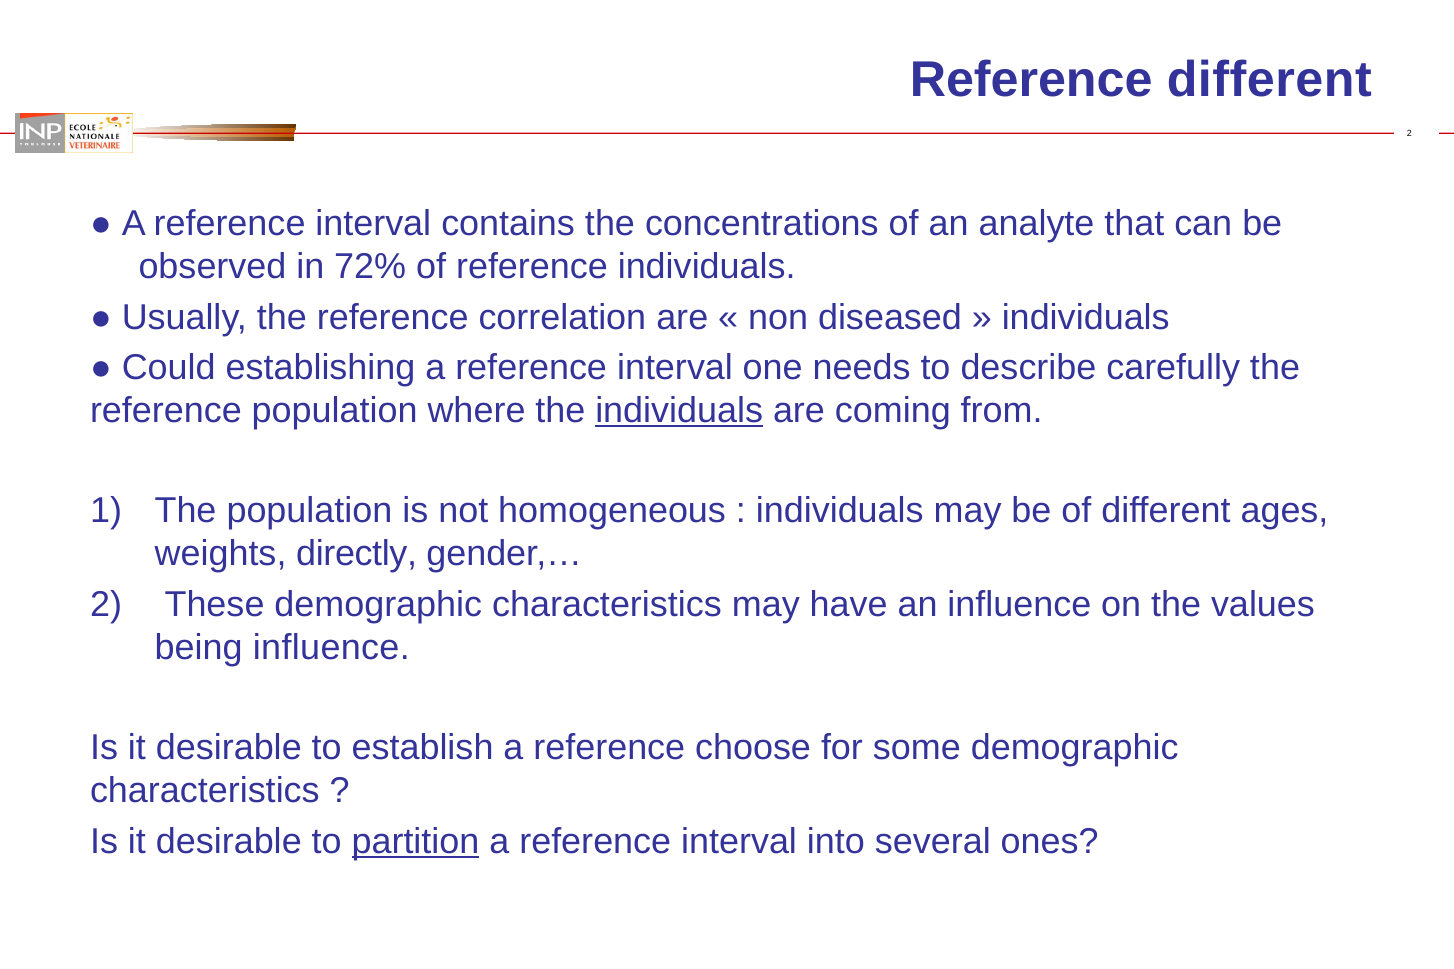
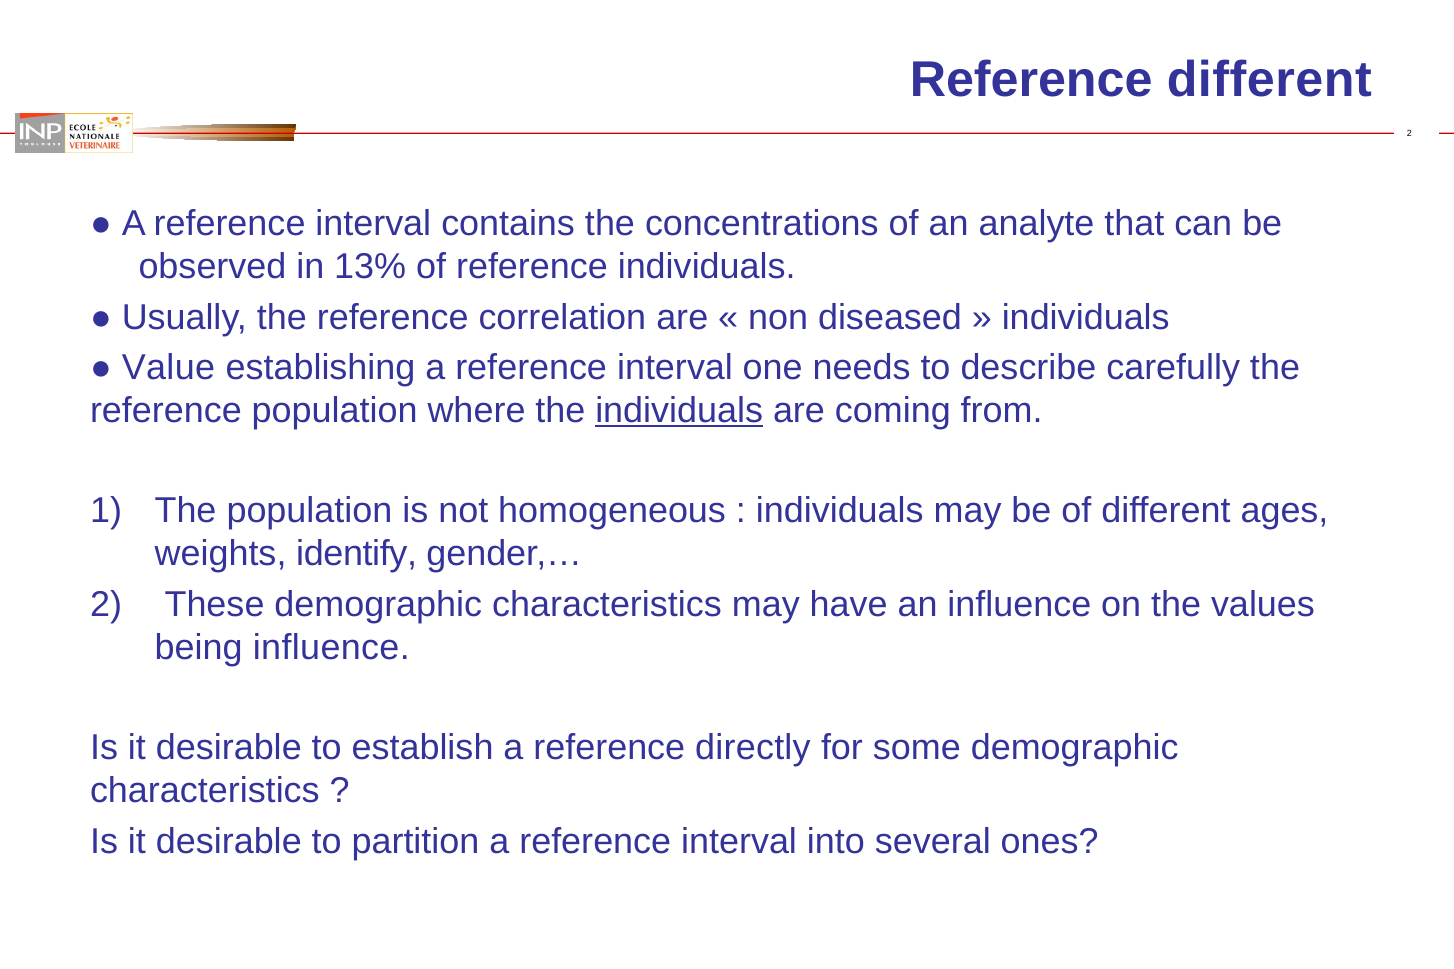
72%: 72% -> 13%
Could: Could -> Value
directly: directly -> identify
choose: choose -> directly
partition underline: present -> none
